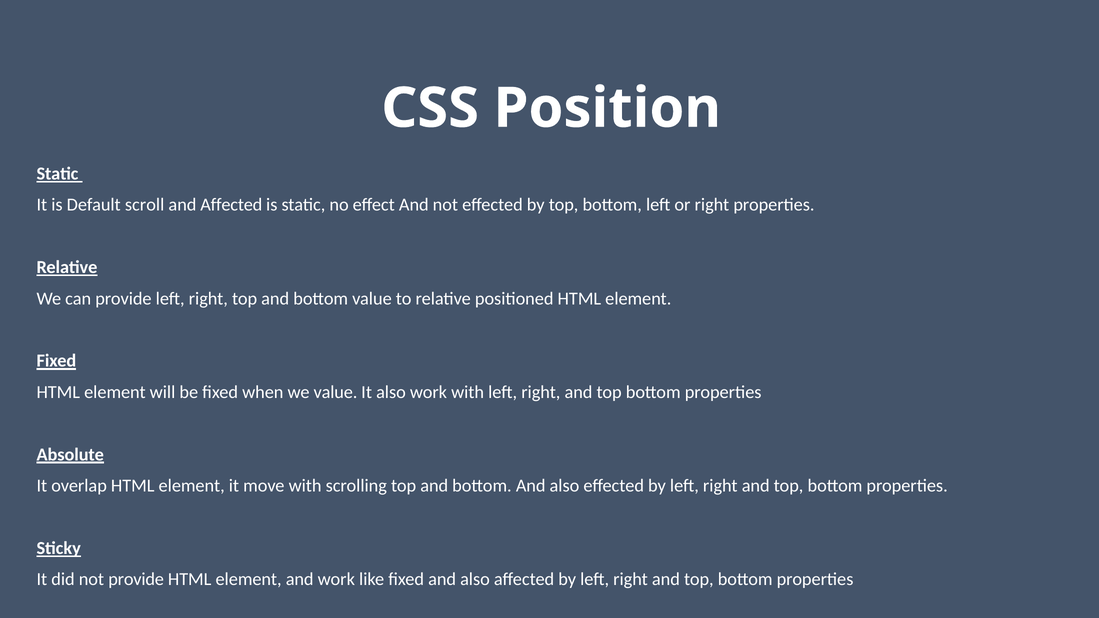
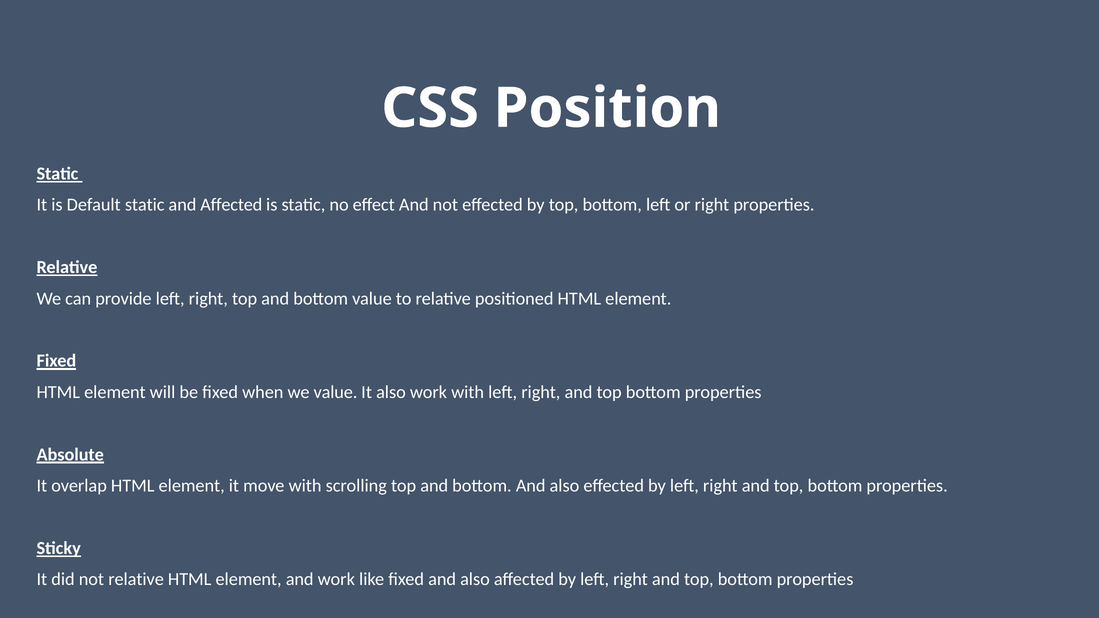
Default scroll: scroll -> static
not provide: provide -> relative
